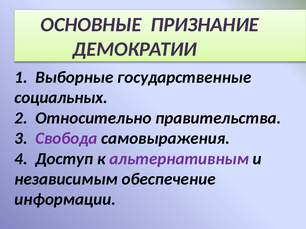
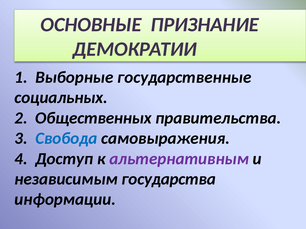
Относительно: Относительно -> Общественных
Свобода colour: purple -> blue
обеспечение: обеспечение -> государства
